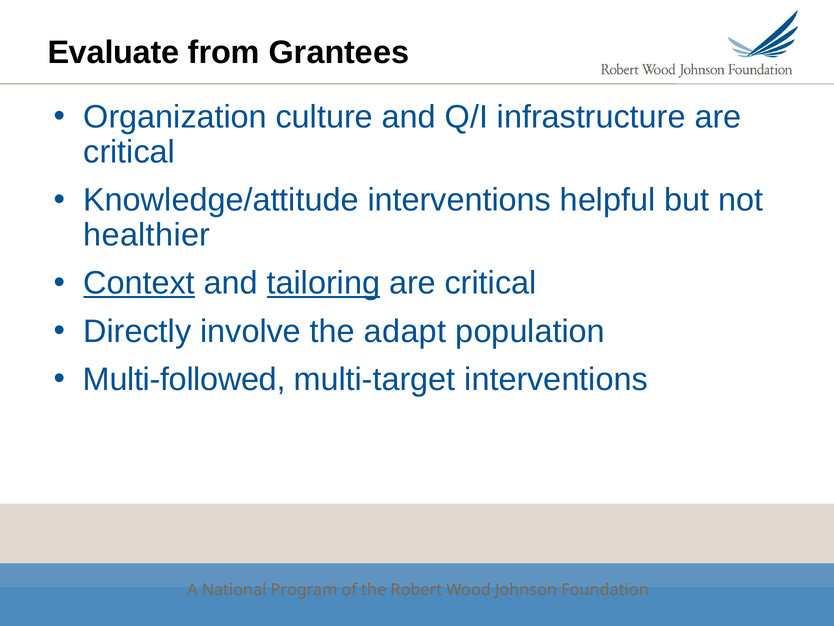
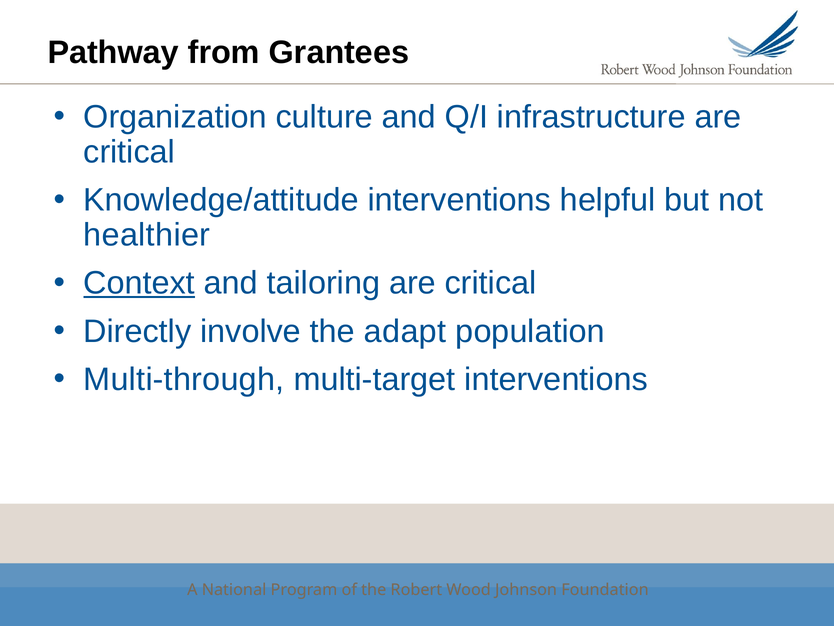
Evaluate: Evaluate -> Pathway
tailoring underline: present -> none
Multi-followed: Multi-followed -> Multi-through
